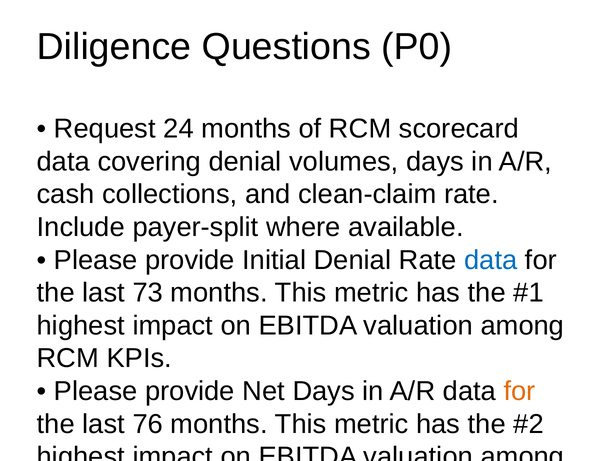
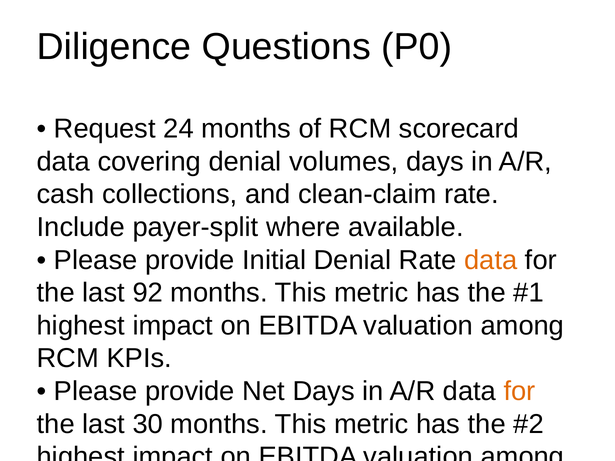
data at (491, 260) colour: blue -> orange
73: 73 -> 92
76: 76 -> 30
